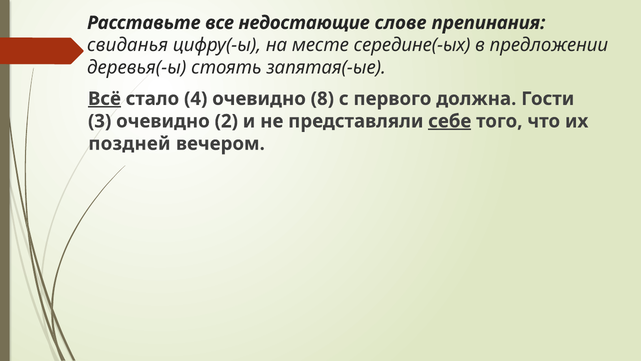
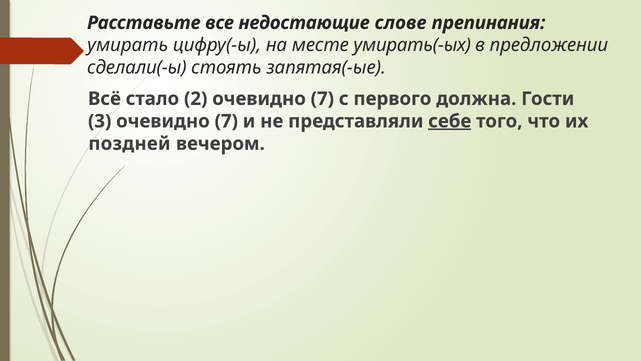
свиданья: свиданья -> умирать
середине(-ых: середине(-ых -> умирать(-ых
деревья(-ы: деревья(-ы -> сделали(-ы
Всё underline: present -> none
4: 4 -> 2
8 at (322, 99): 8 -> 7
3 очевидно 2: 2 -> 7
